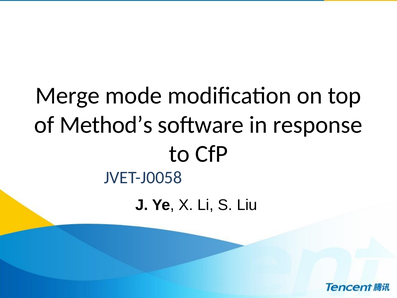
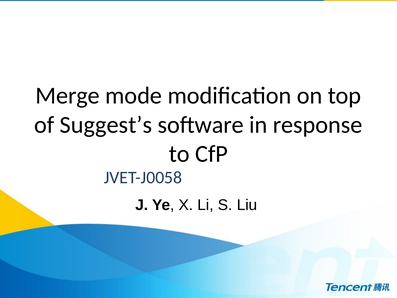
Method’s: Method’s -> Suggest’s
